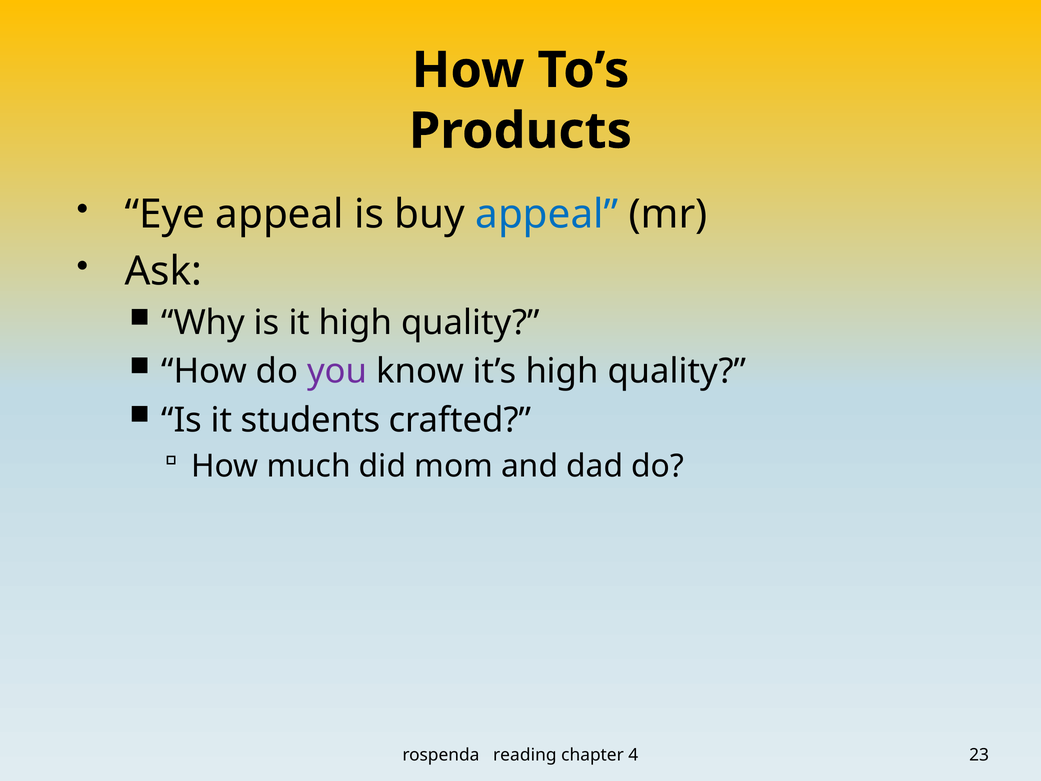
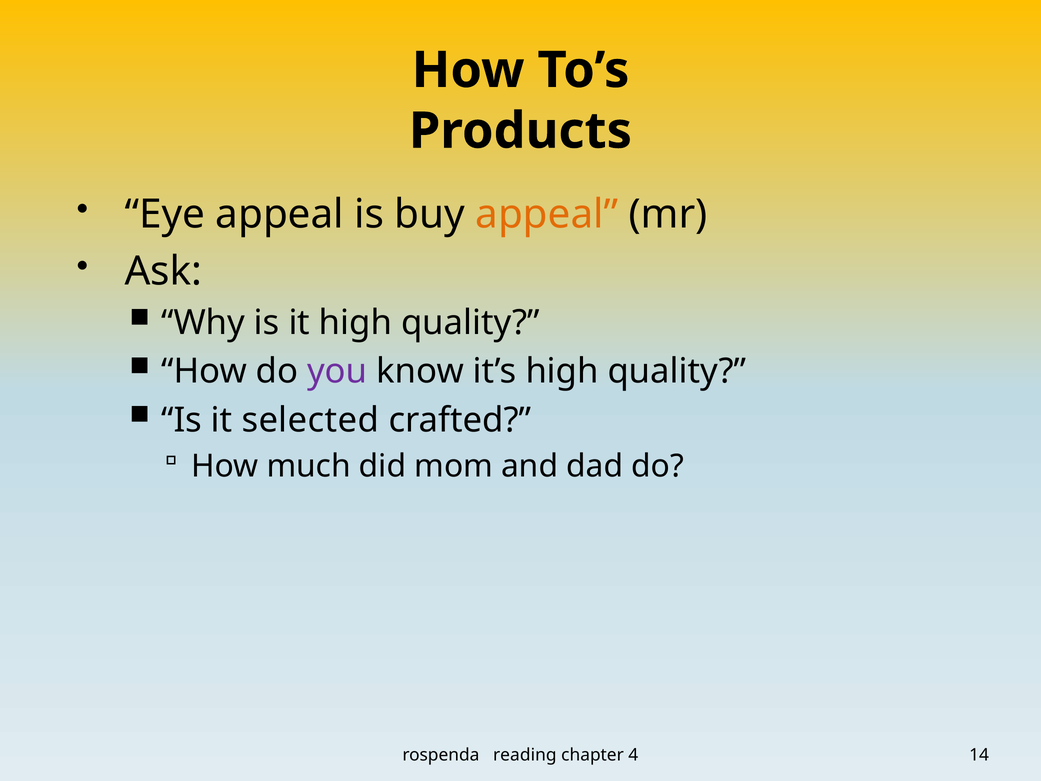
appeal at (547, 214) colour: blue -> orange
students: students -> selected
23: 23 -> 14
